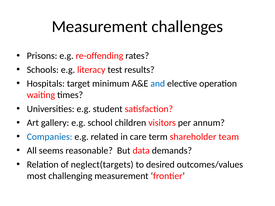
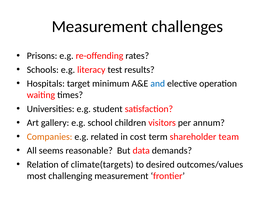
Companies colour: blue -> orange
care: care -> cost
neglect(targets: neglect(targets -> climate(targets
